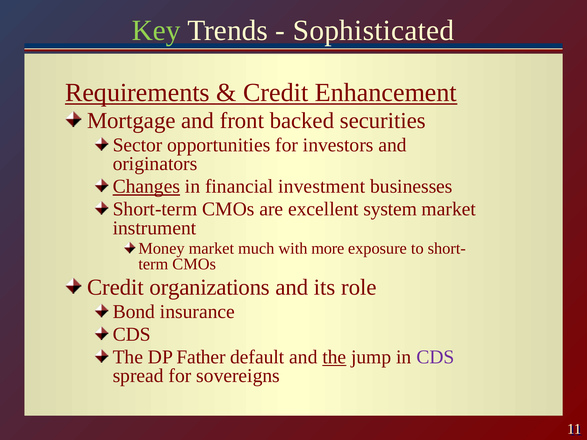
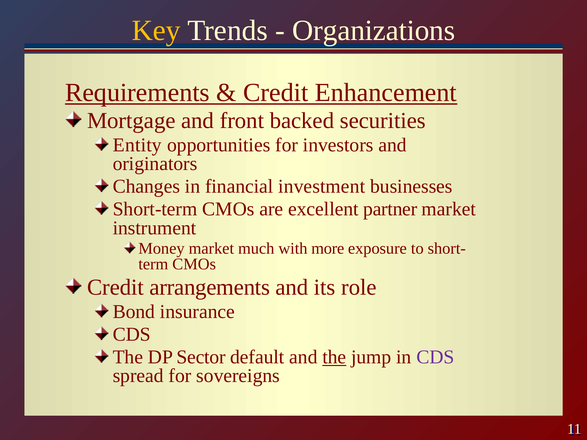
Key colour: light green -> yellow
Sophisticated: Sophisticated -> Organizations
Sector: Sector -> Entity
Changes underline: present -> none
system: system -> partner
organizations: organizations -> arrangements
Father: Father -> Sector
